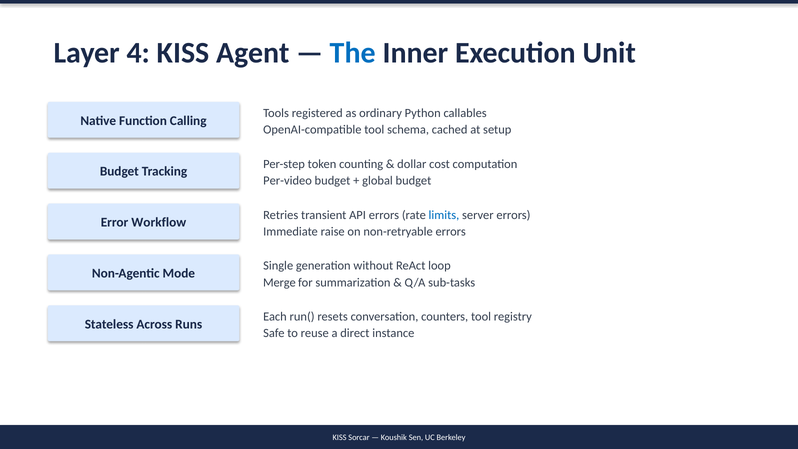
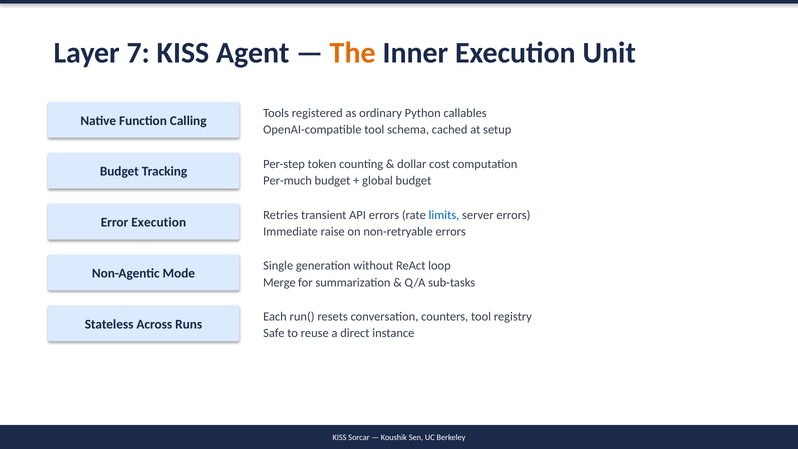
4: 4 -> 7
The colour: blue -> orange
Per-video: Per-video -> Per-much
Error Workflow: Workflow -> Execution
